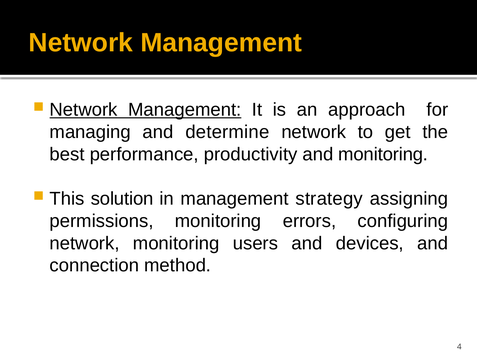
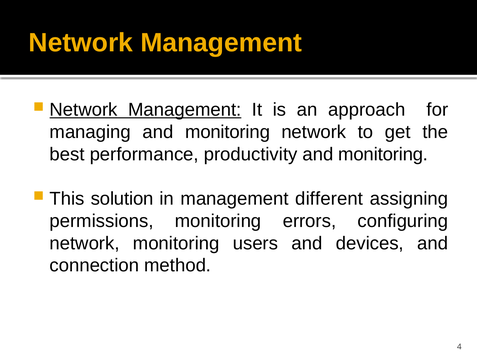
managing and determine: determine -> monitoring
strategy: strategy -> different
